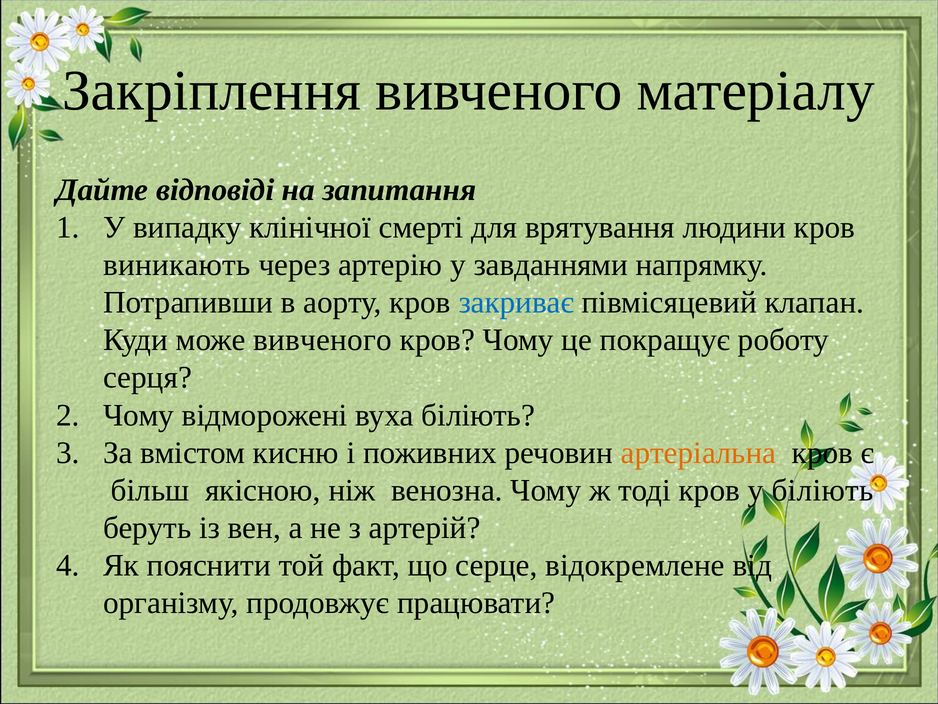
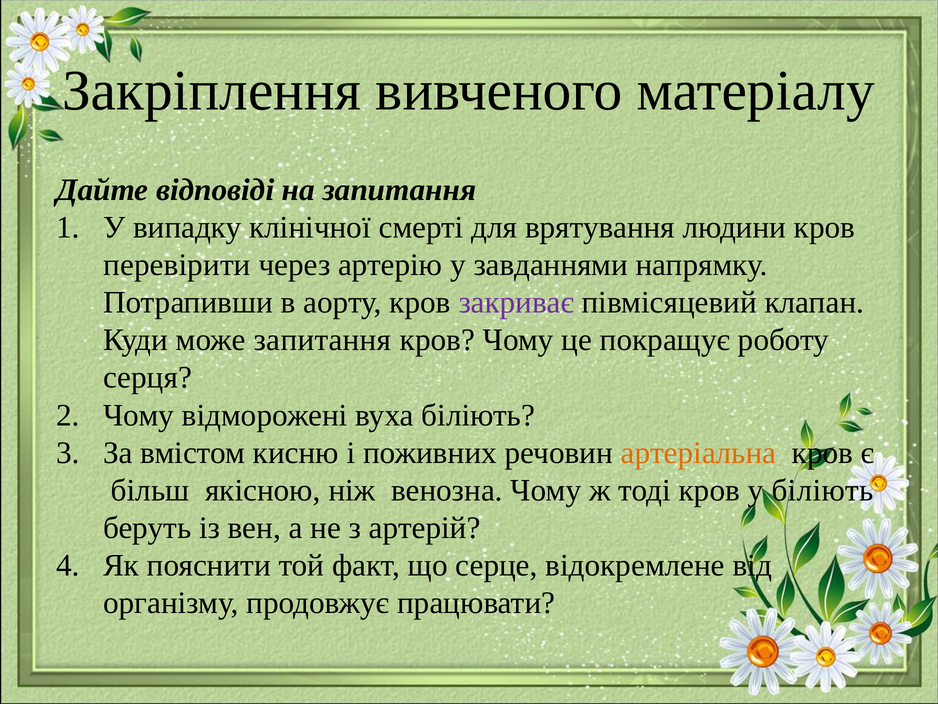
виникають: виникають -> перевірити
закриває colour: blue -> purple
може вивченого: вивченого -> запитання
